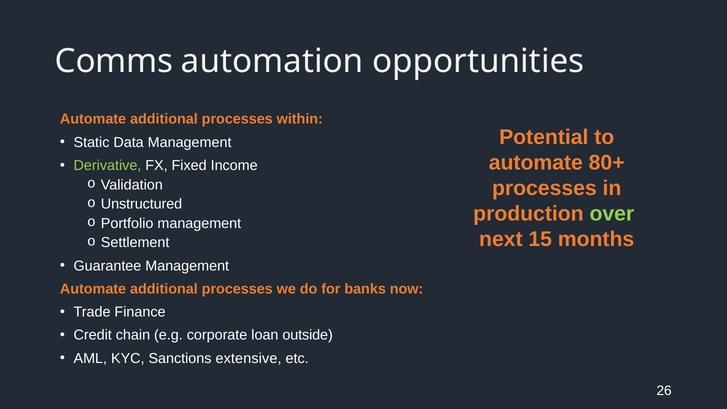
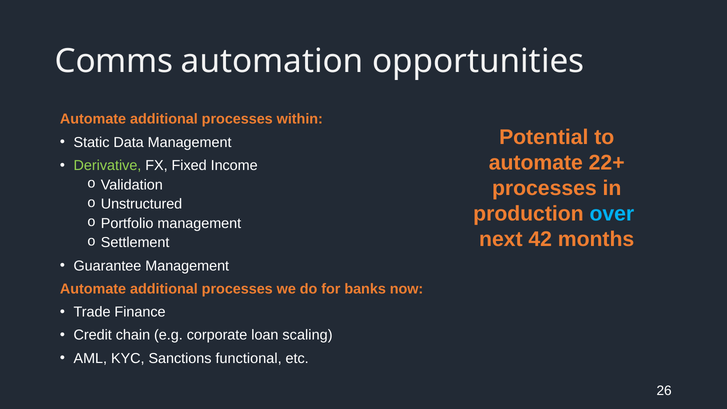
80+: 80+ -> 22+
over colour: light green -> light blue
15: 15 -> 42
outside: outside -> scaling
extensive: extensive -> functional
